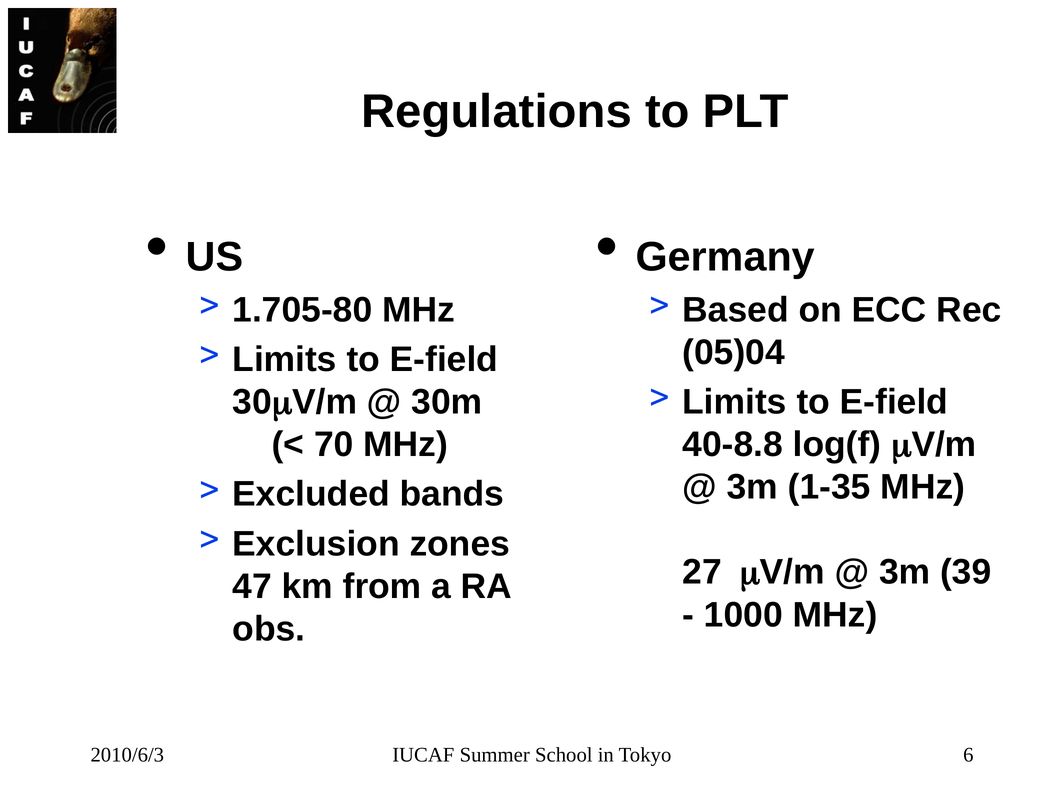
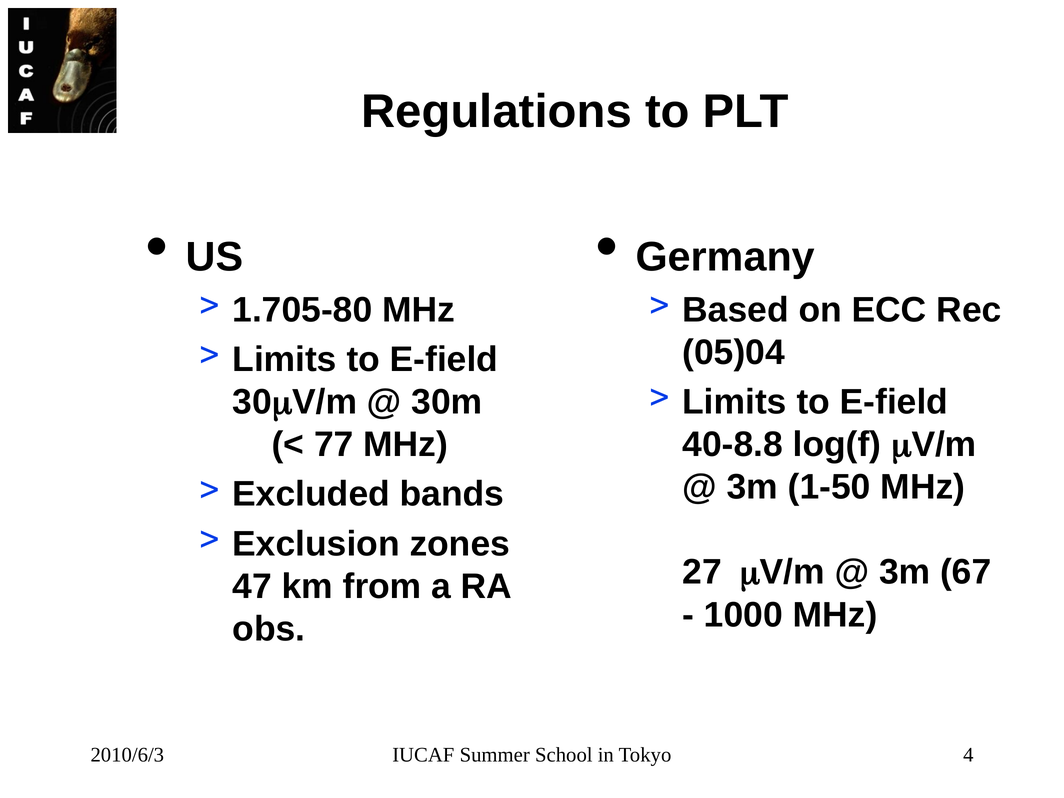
70: 70 -> 77
1-35: 1-35 -> 1-50
39: 39 -> 67
6: 6 -> 4
